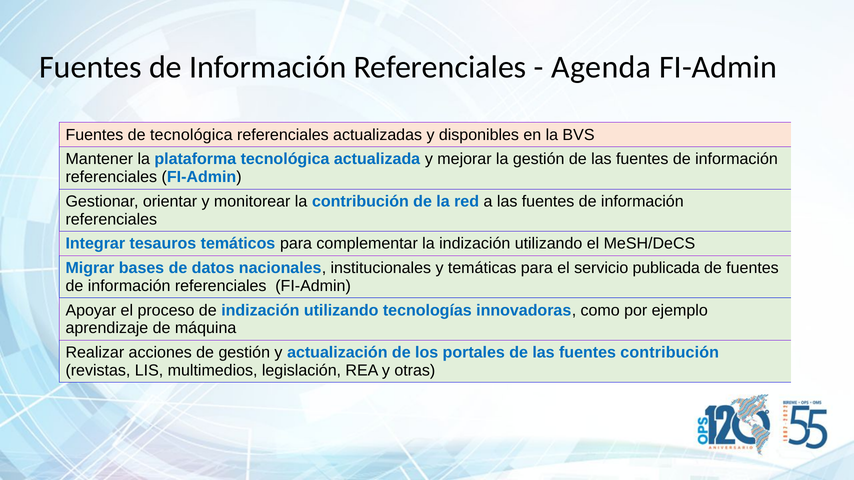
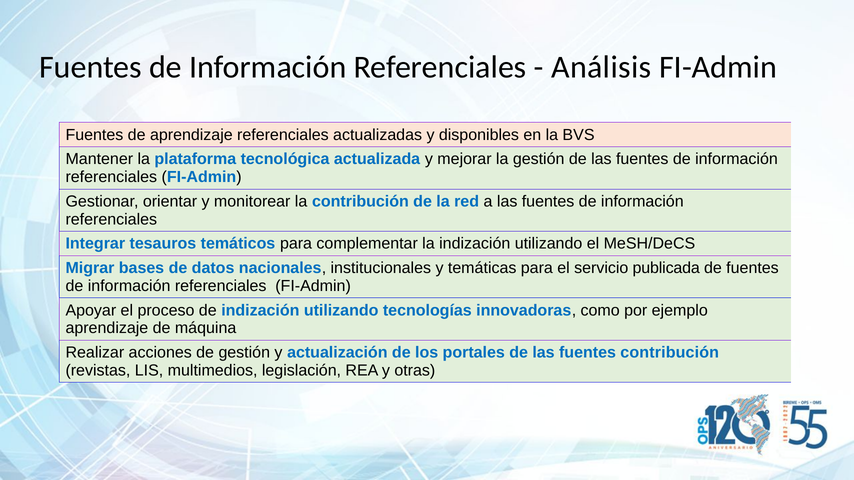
Agenda: Agenda -> Análisis
de tecnológica: tecnológica -> aprendizaje
